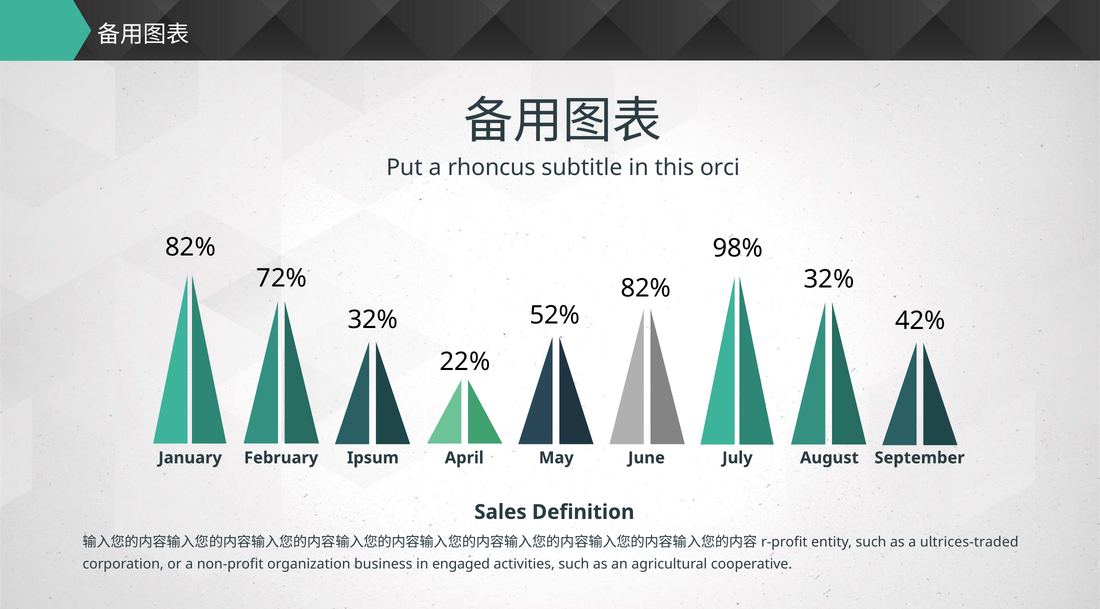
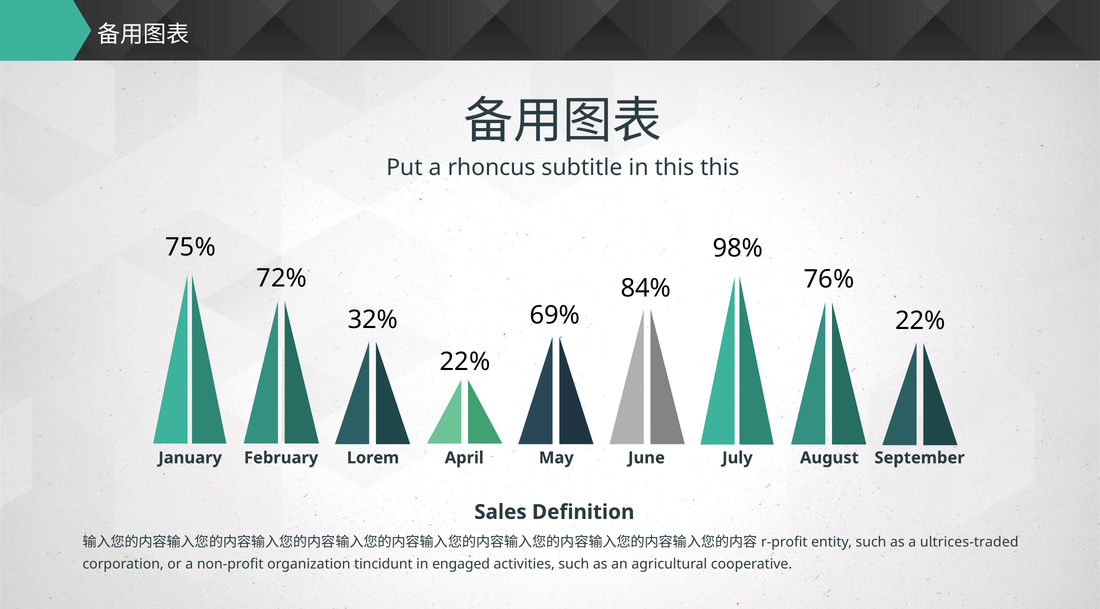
this orci: orci -> this
82% at (191, 247): 82% -> 75%
32% at (829, 279): 32% -> 76%
82% at (646, 288): 82% -> 84%
52%: 52% -> 69%
42% at (920, 320): 42% -> 22%
Ipsum: Ipsum -> Lorem
business: business -> tincidunt
